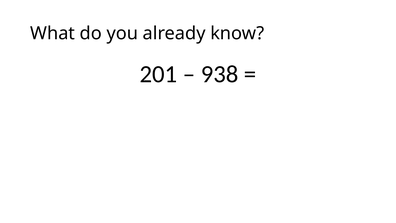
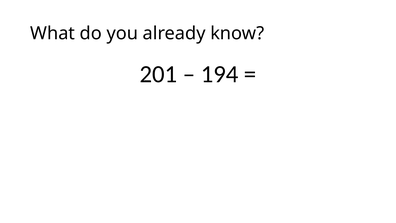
938: 938 -> 194
